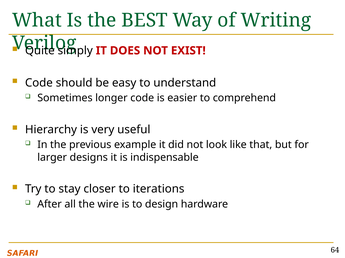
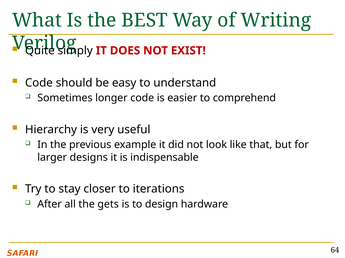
wire: wire -> gets
